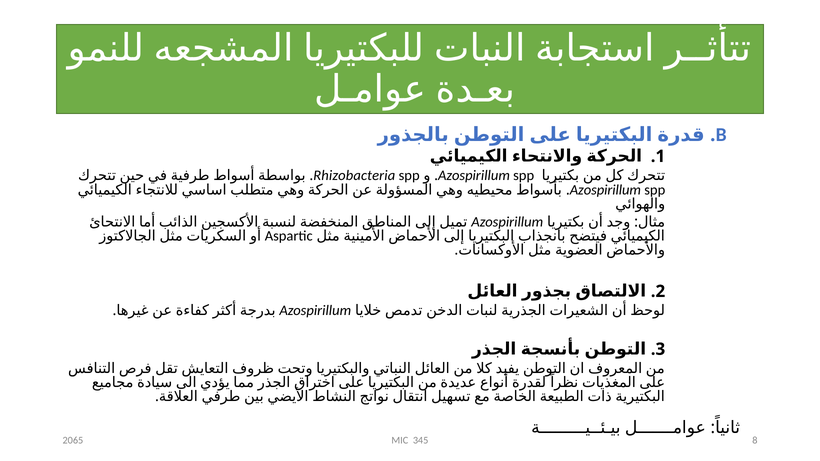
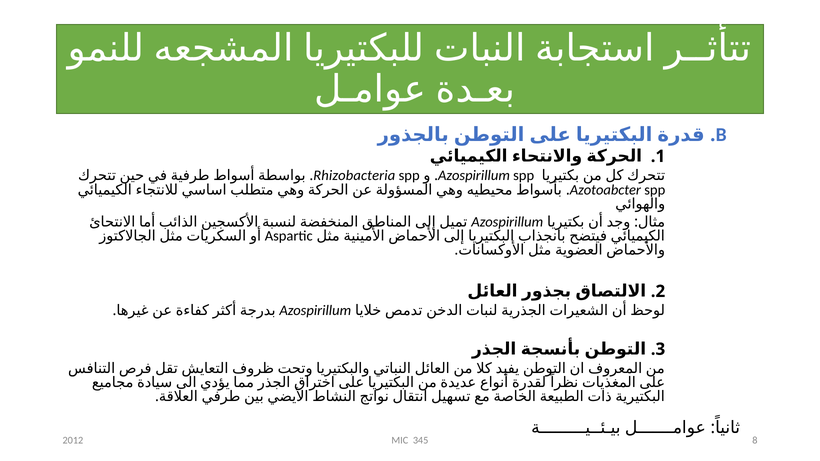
Azospirillum at (605, 190): Azospirillum -> Azotoabcter
2065: 2065 -> 2012
